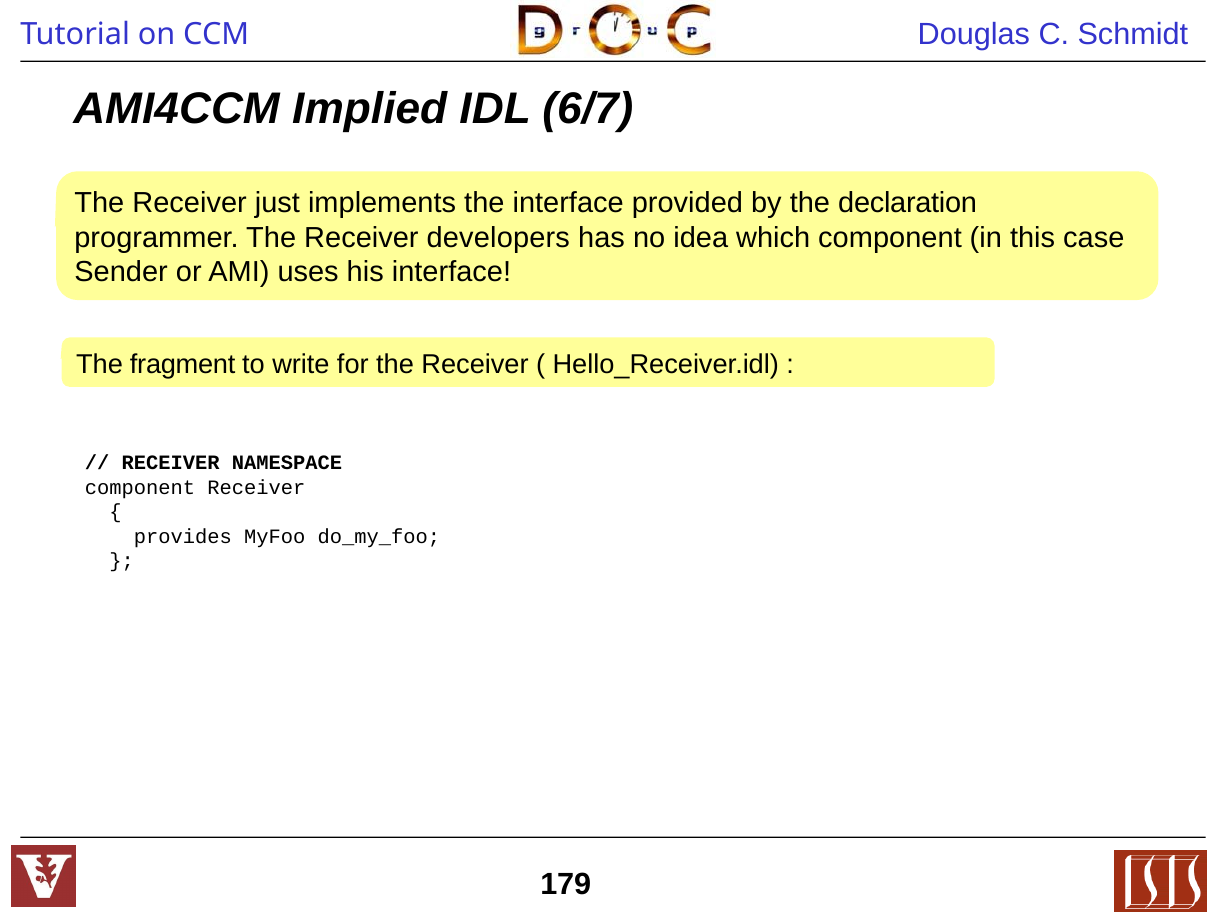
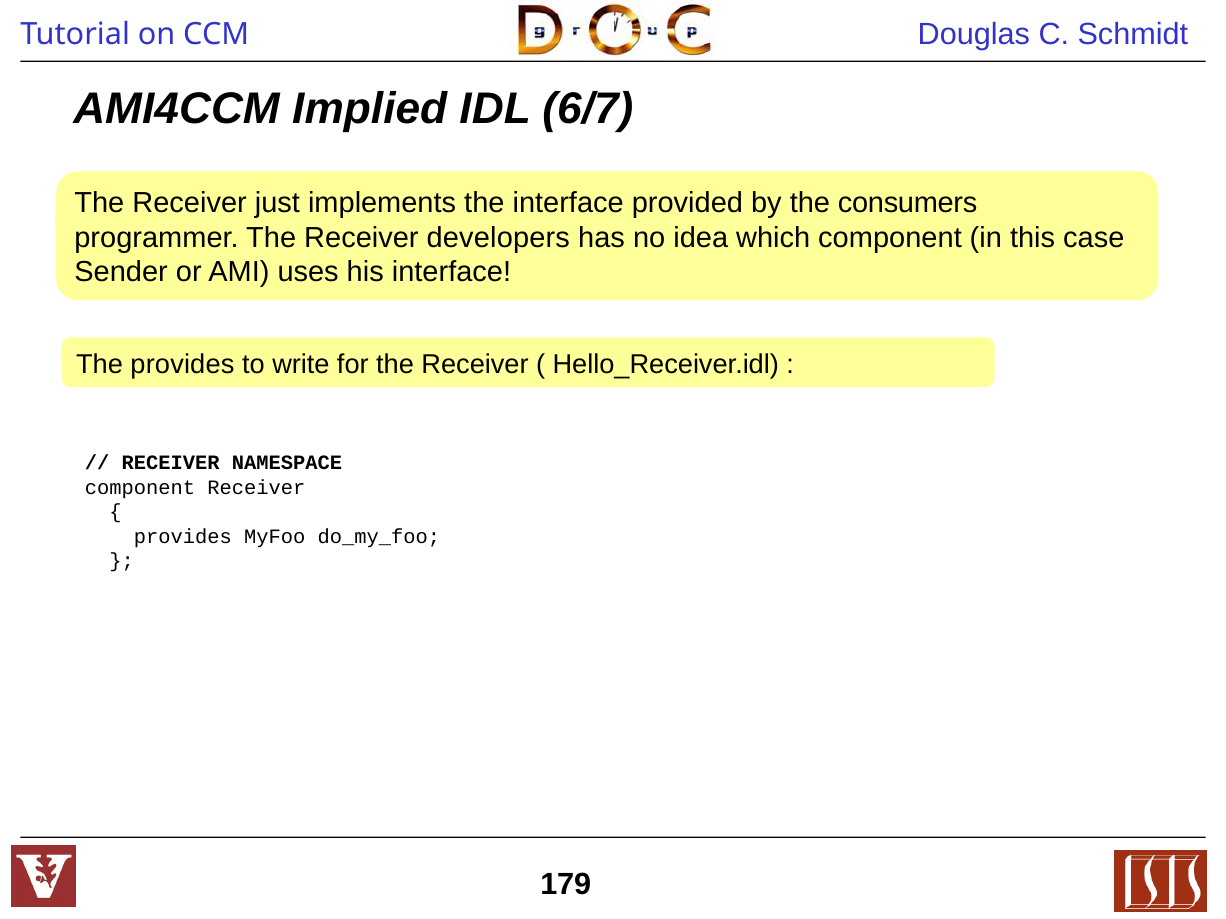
declaration: declaration -> consumers
The fragment: fragment -> provides
